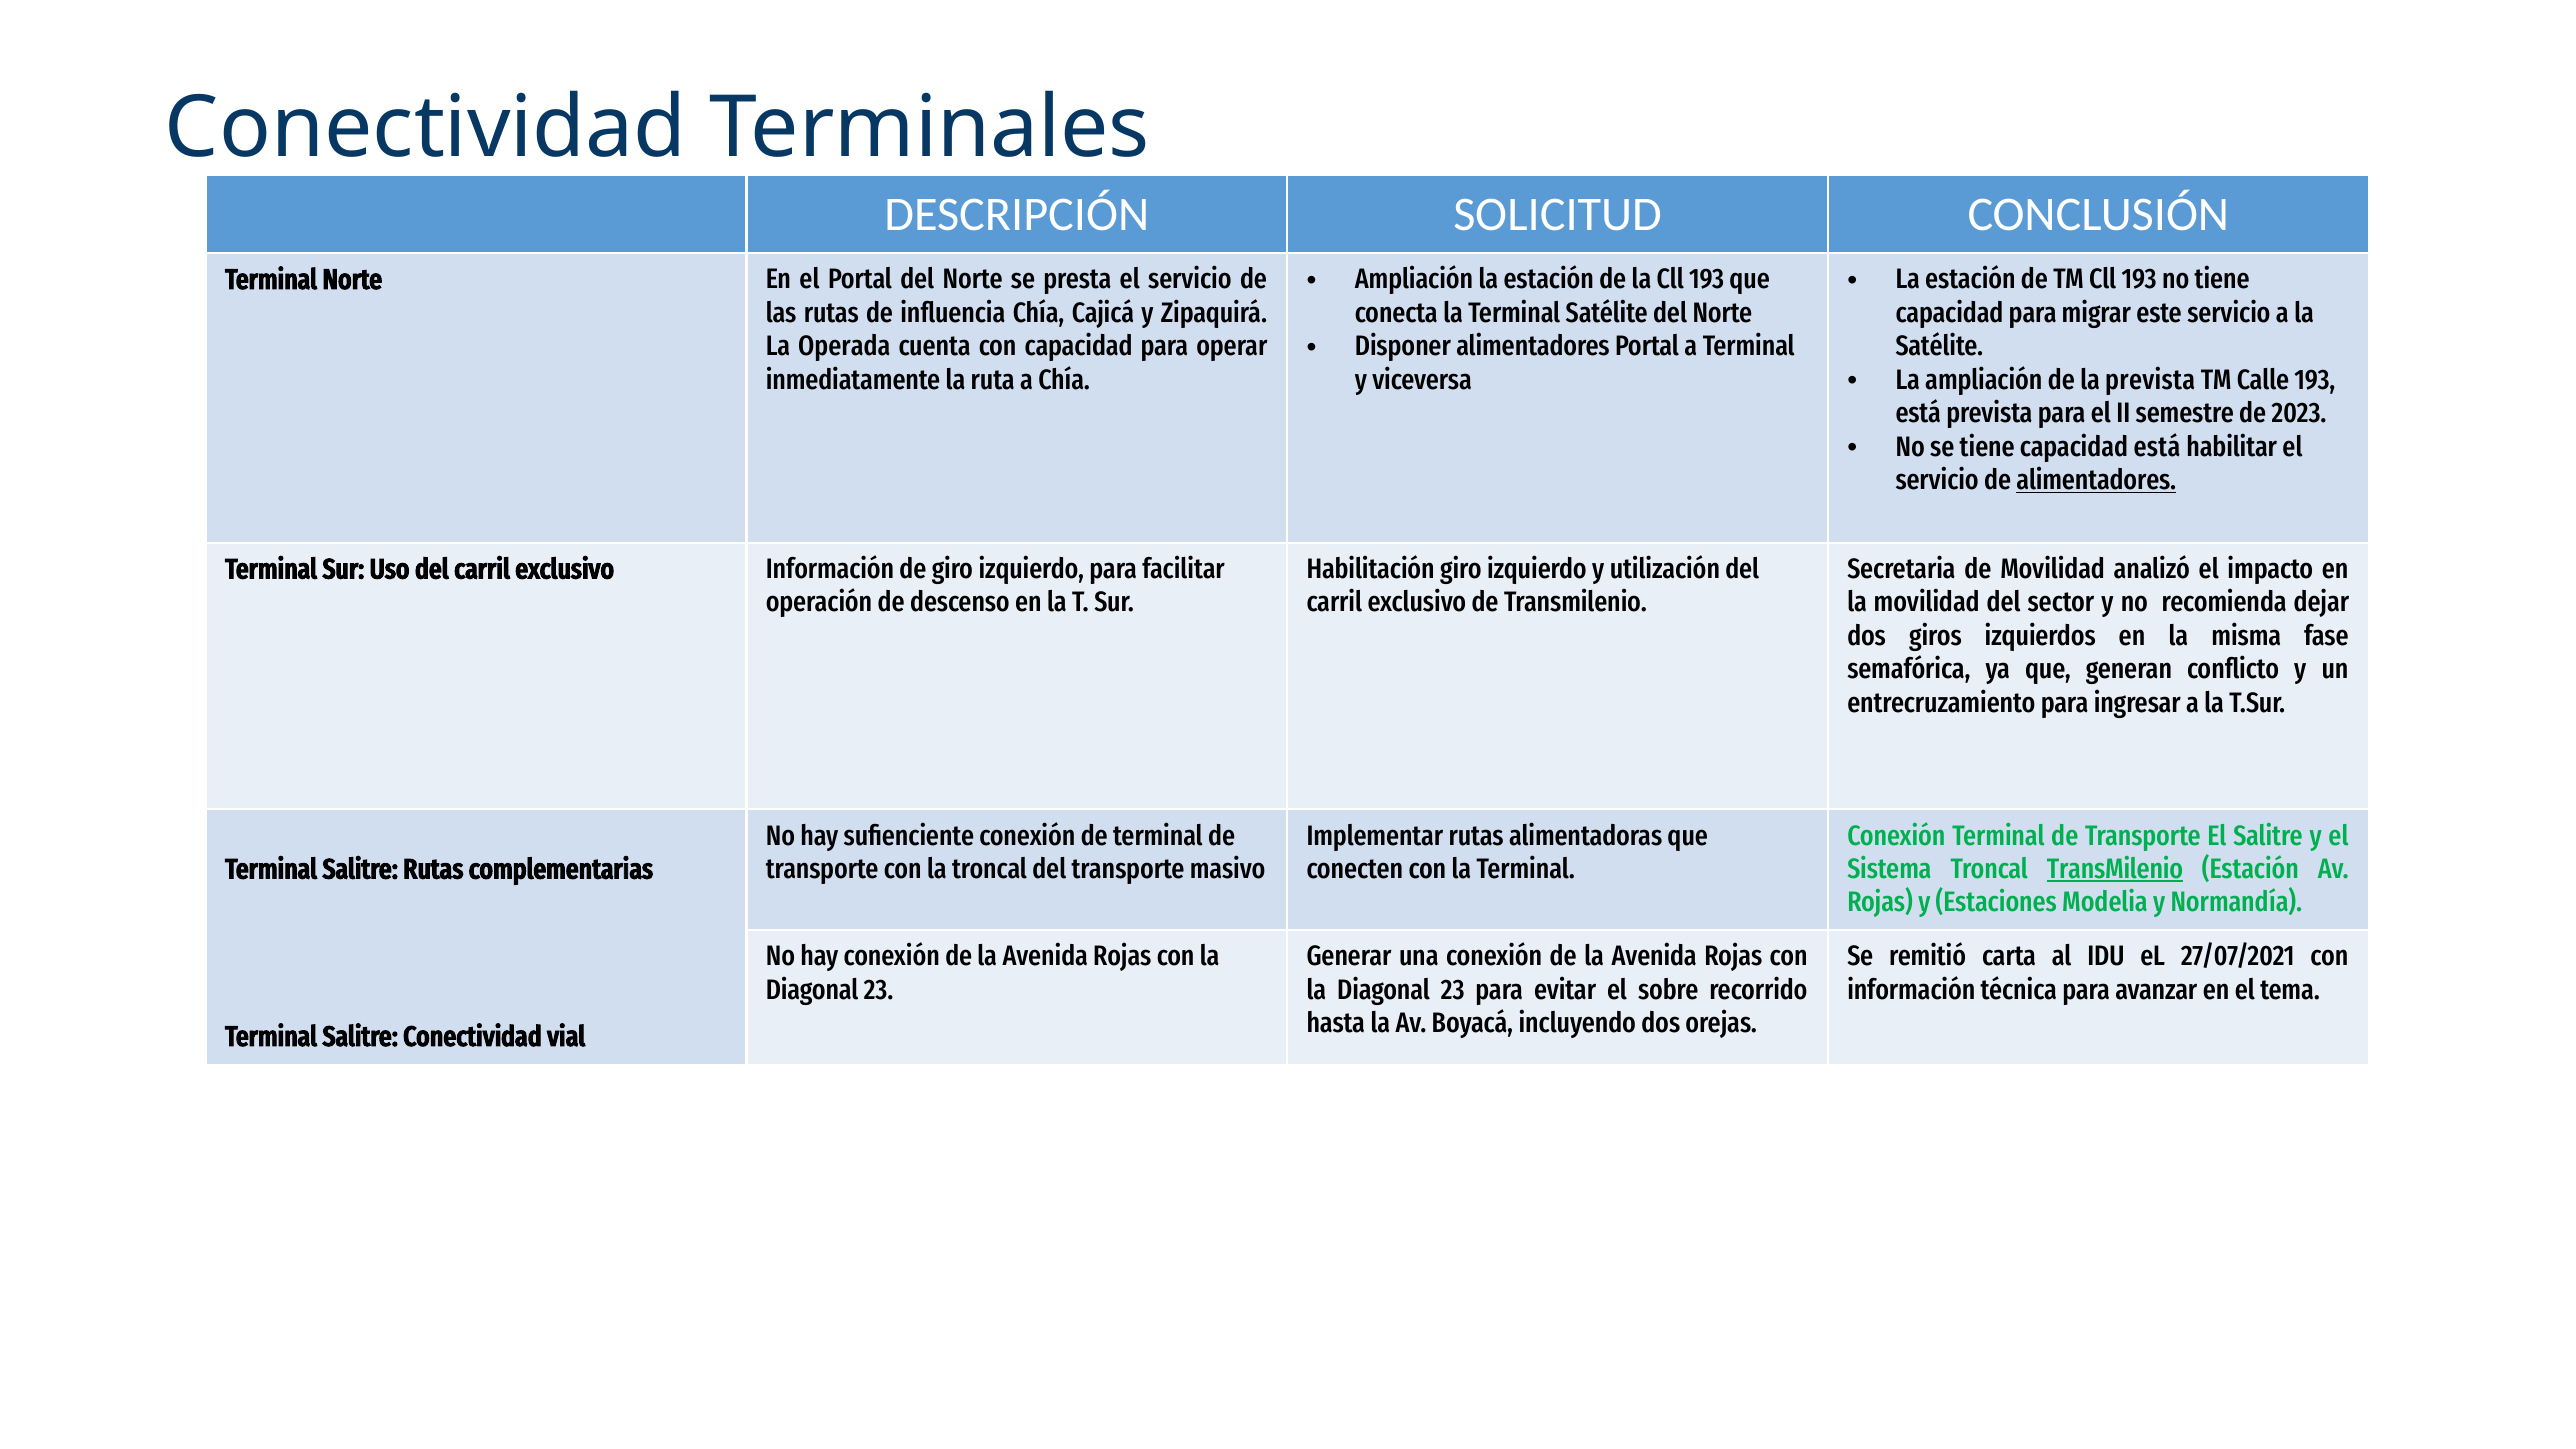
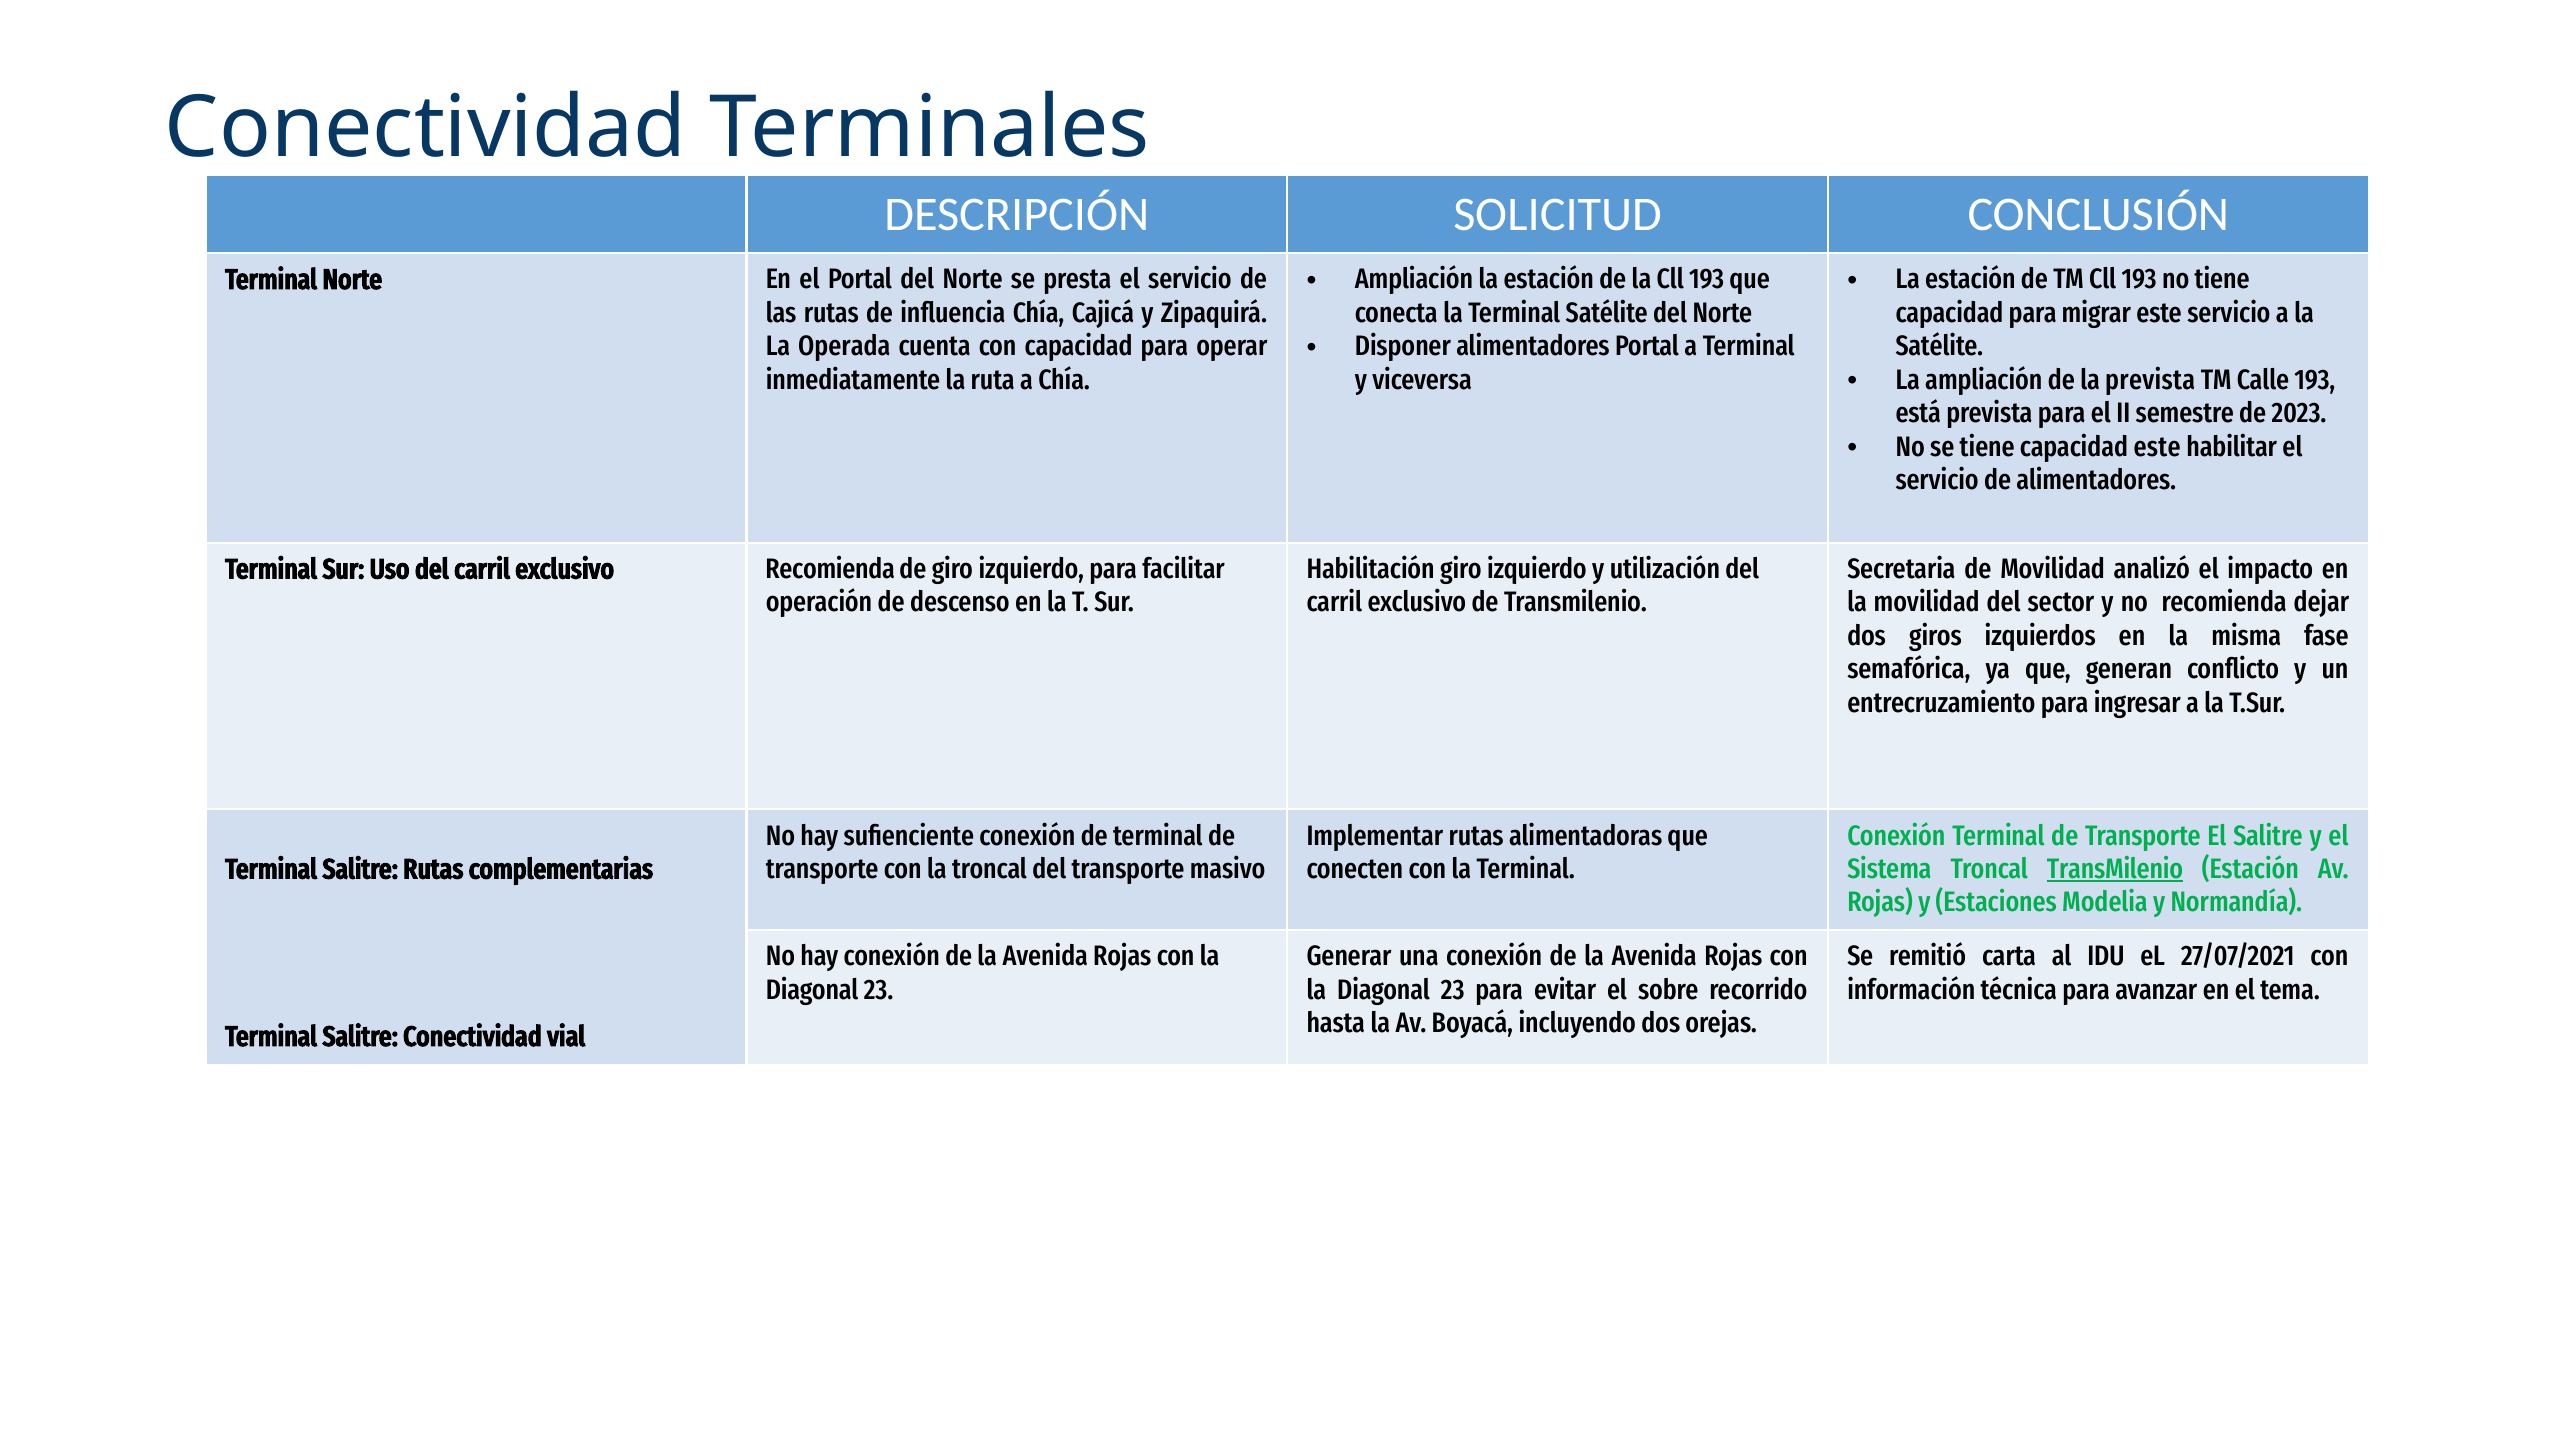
capacidad está: está -> este
alimentadores at (2096, 480) underline: present -> none
exclusivo Información: Información -> Recomienda
